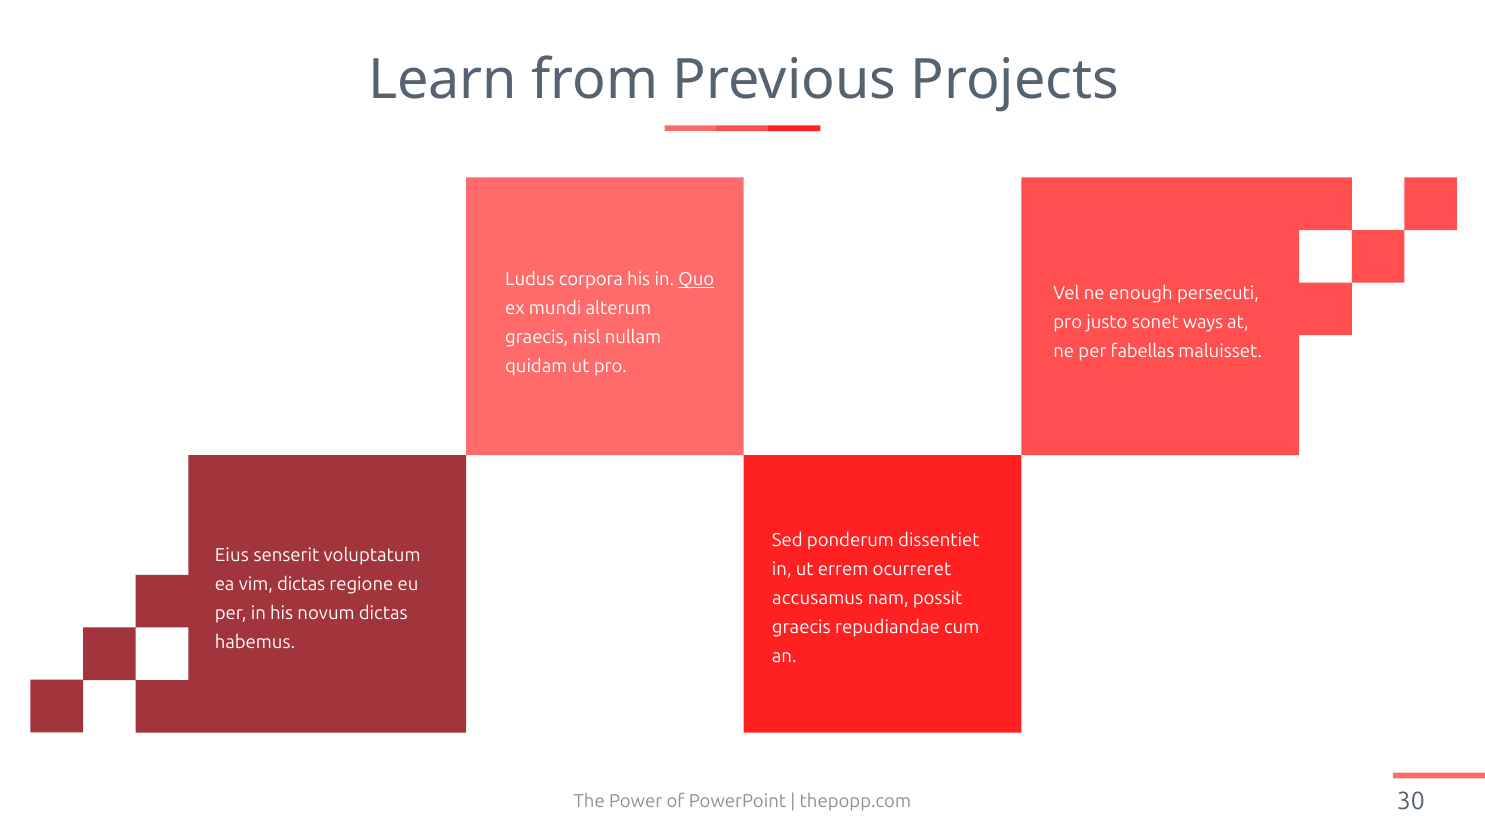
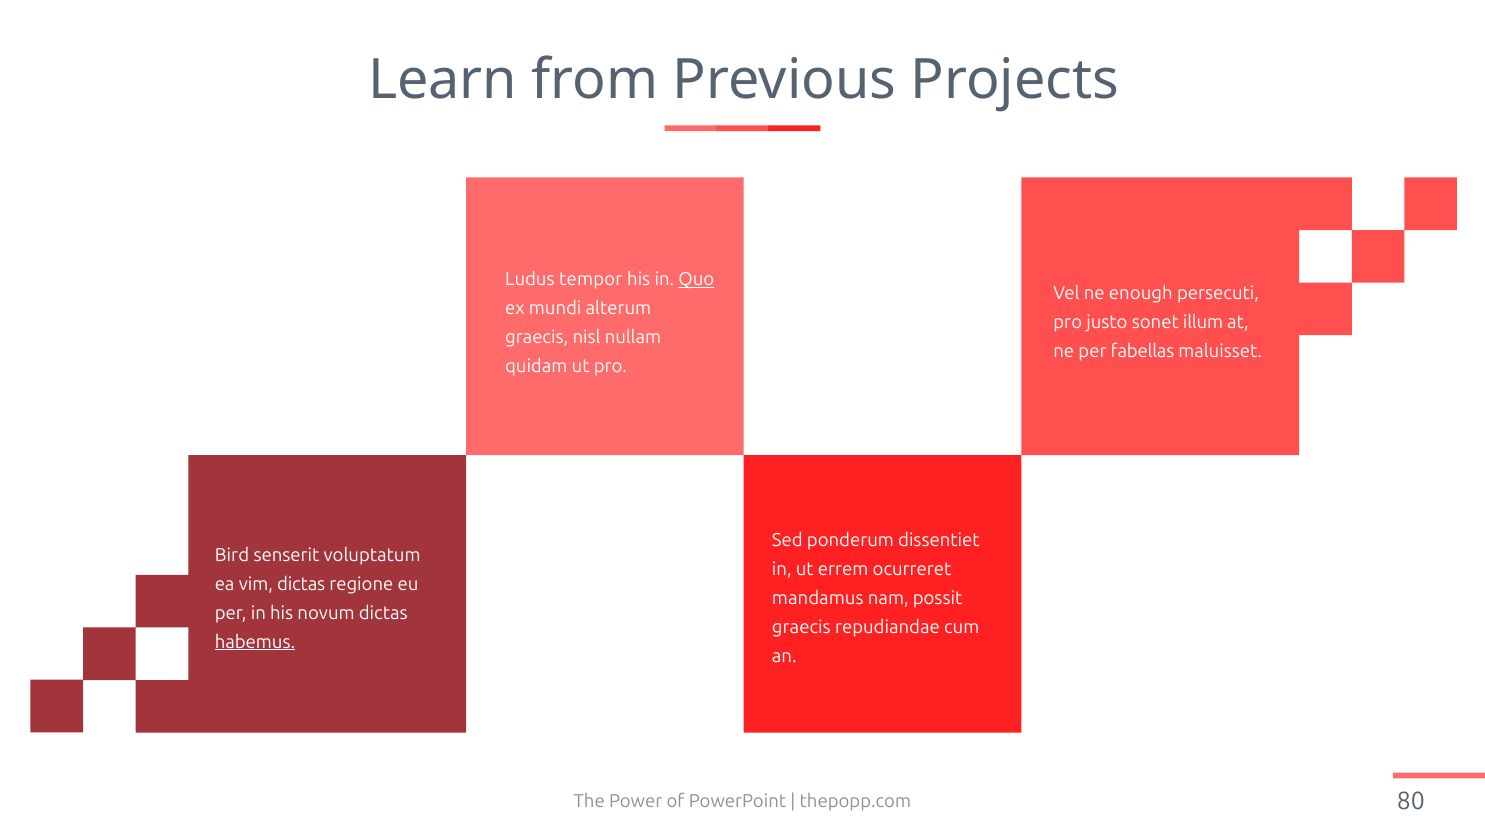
corpora: corpora -> tempor
ways: ways -> illum
Eius: Eius -> Bird
accusamus: accusamus -> mandamus
habemus underline: none -> present
30: 30 -> 80
